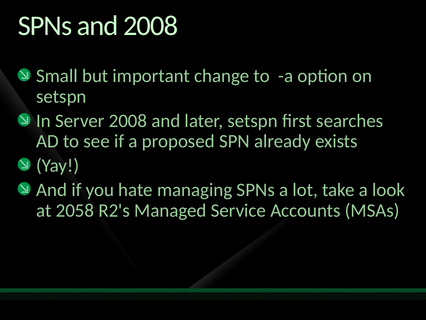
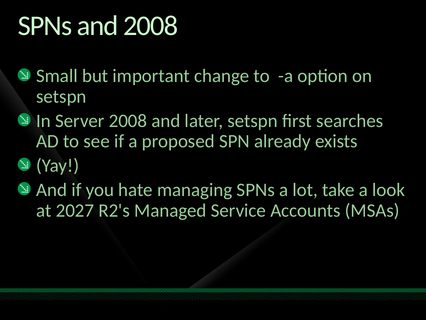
2058: 2058 -> 2027
